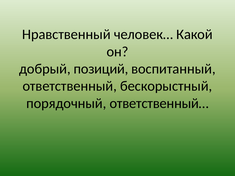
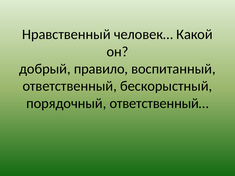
позиций: позиций -> правило
